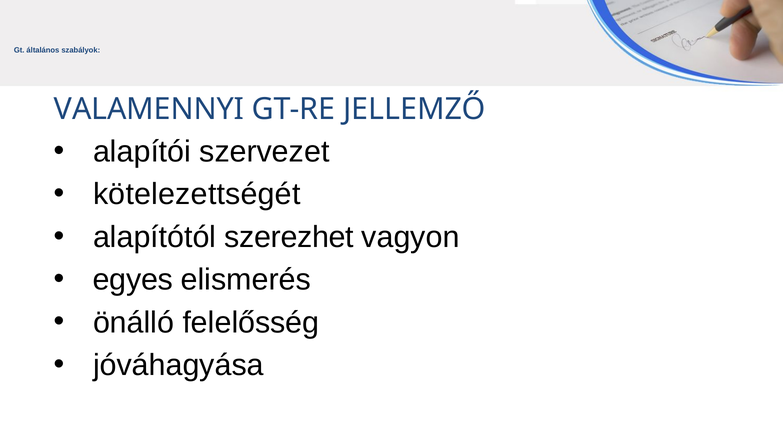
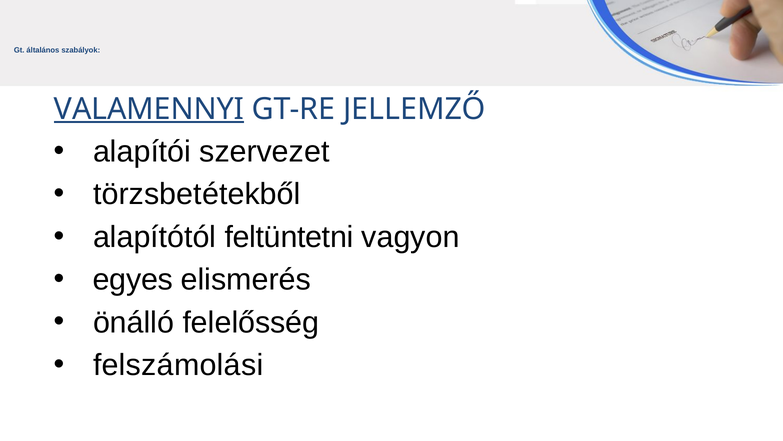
VALAMENNYI underline: none -> present
kötelezettségét: kötelezettségét -> törzsbetétekből
szerezhet: szerezhet -> feltüntetni
jóváhagyása: jóváhagyása -> felszámolási
